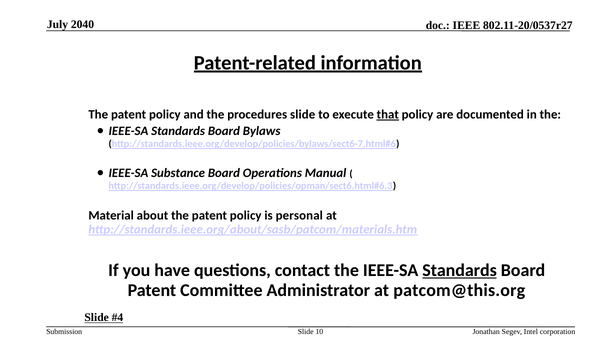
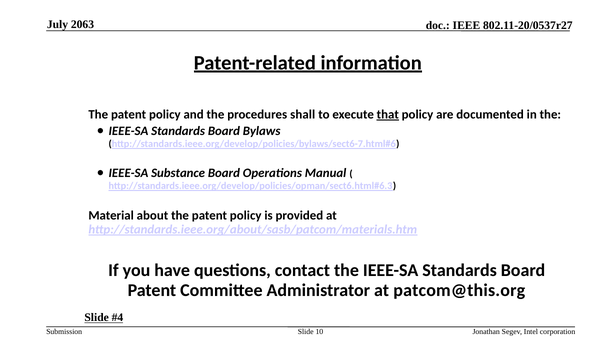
2040: 2040 -> 2063
procedures slide: slide -> shall
personal: personal -> provided
Standards at (460, 271) underline: present -> none
